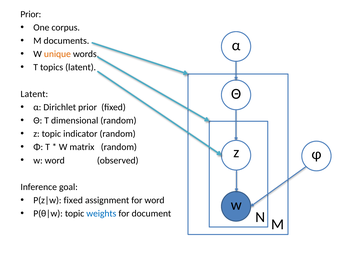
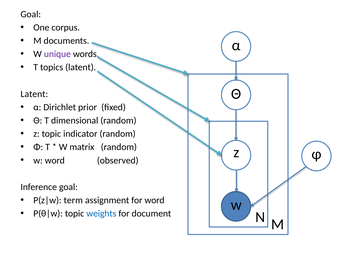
Prior at (31, 14): Prior -> Goal
unique colour: orange -> purple
fixed at (73, 201): fixed -> term
